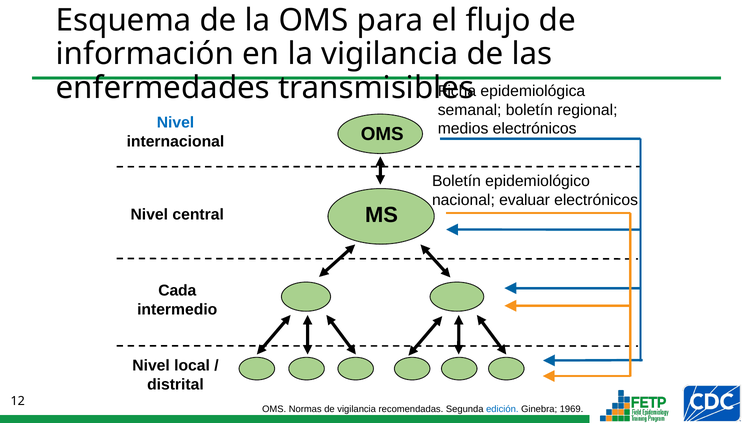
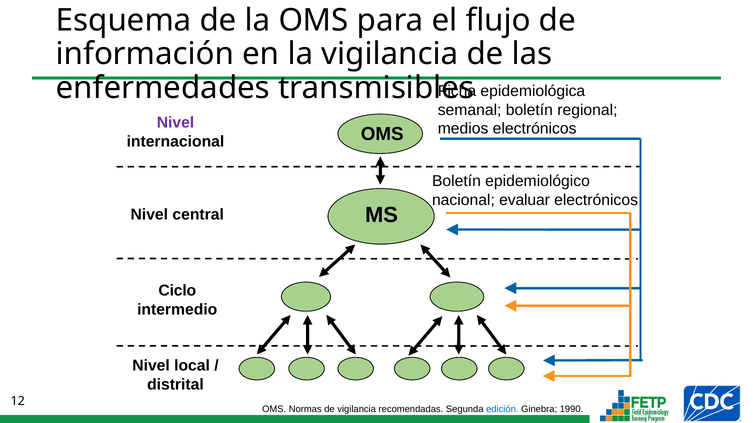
Nivel at (175, 123) colour: blue -> purple
Cada: Cada -> Ciclo
1969: 1969 -> 1990
